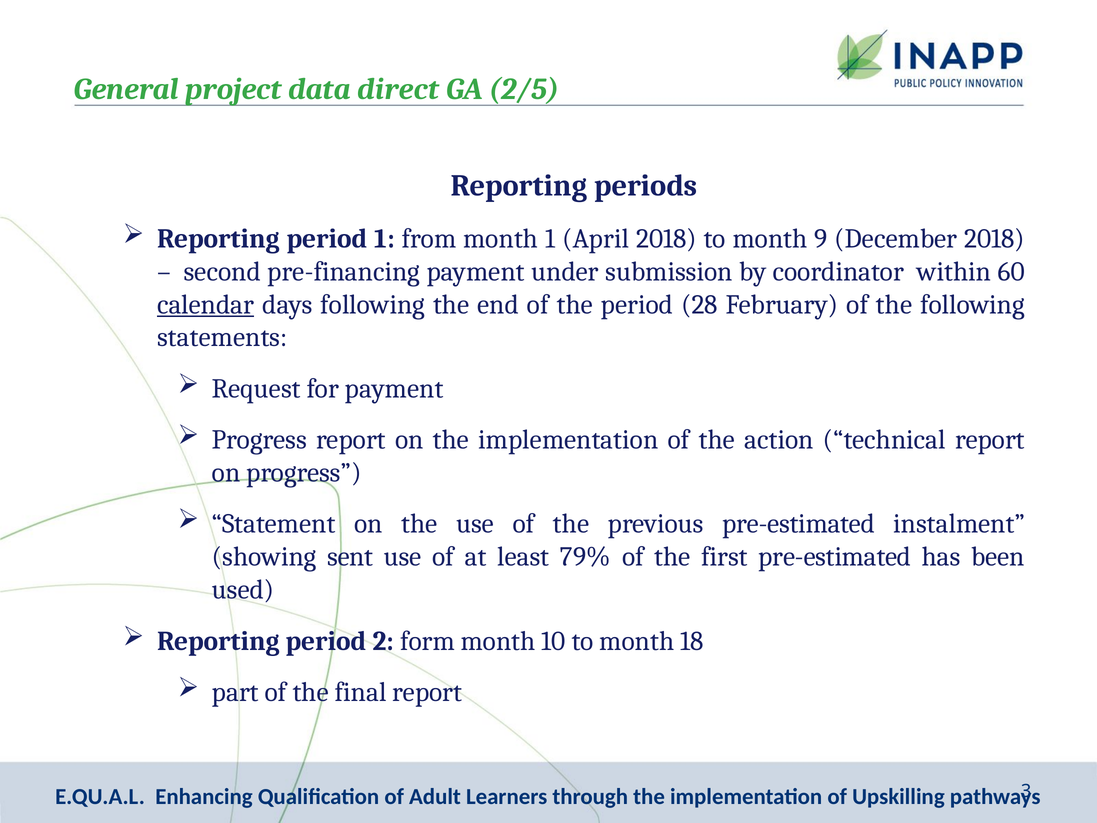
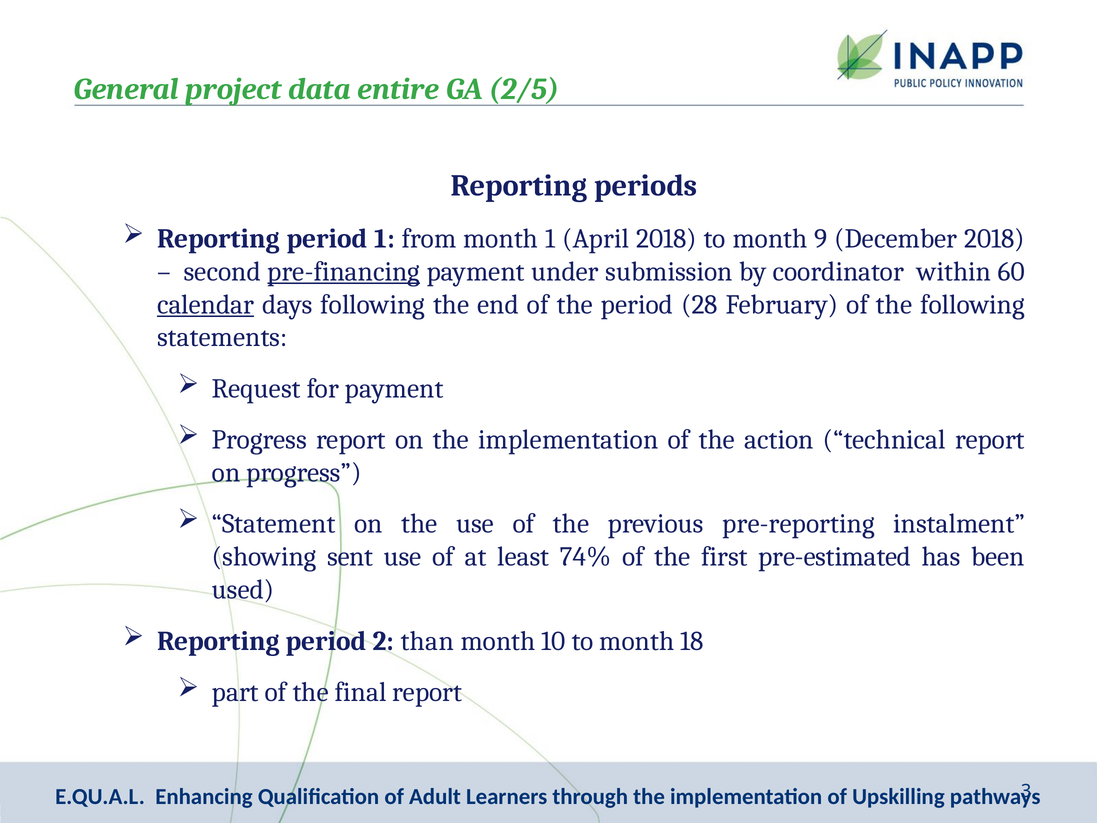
direct: direct -> entire
pre-financing underline: none -> present
previous pre-estimated: pre-estimated -> pre-reporting
79%: 79% -> 74%
form: form -> than
